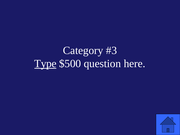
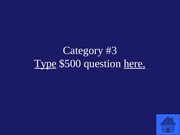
here underline: none -> present
